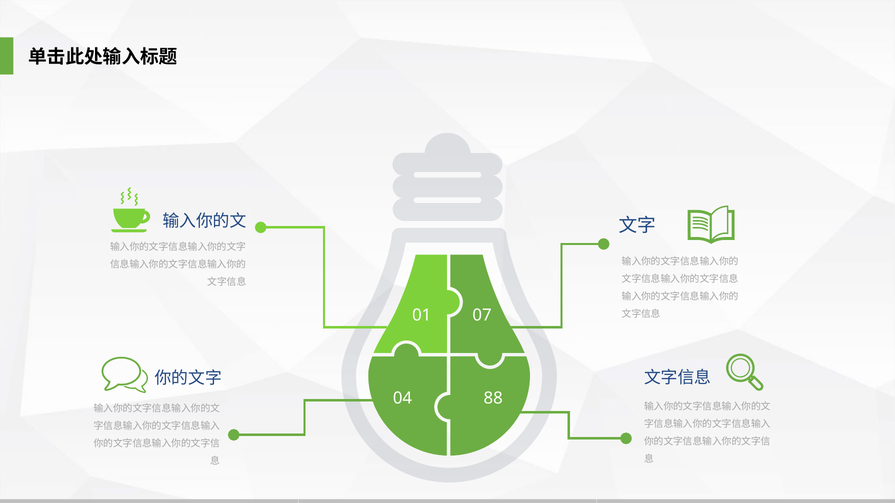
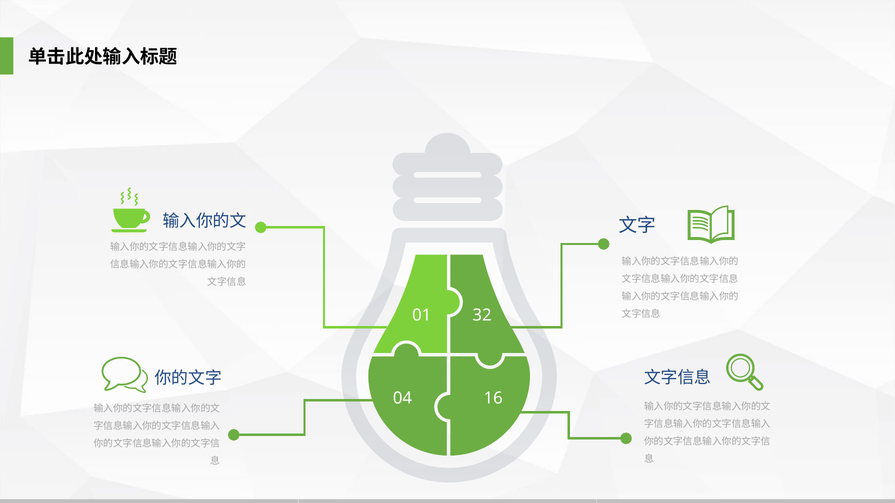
07: 07 -> 32
88: 88 -> 16
